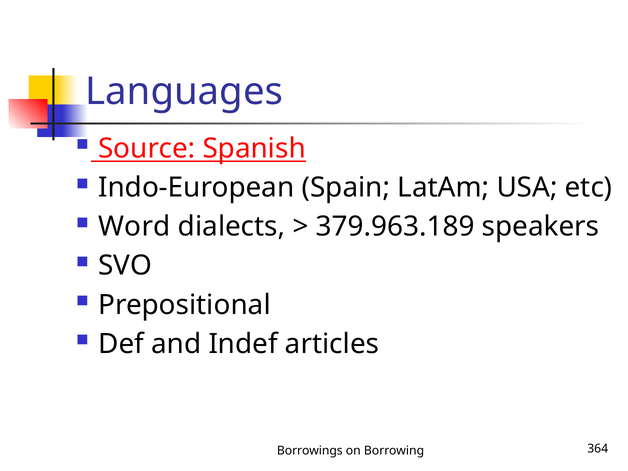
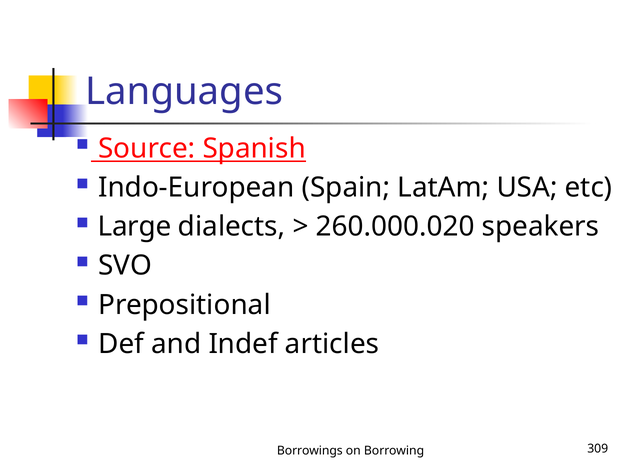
Word: Word -> Large
379.963.189: 379.963.189 -> 260.000.020
364: 364 -> 309
